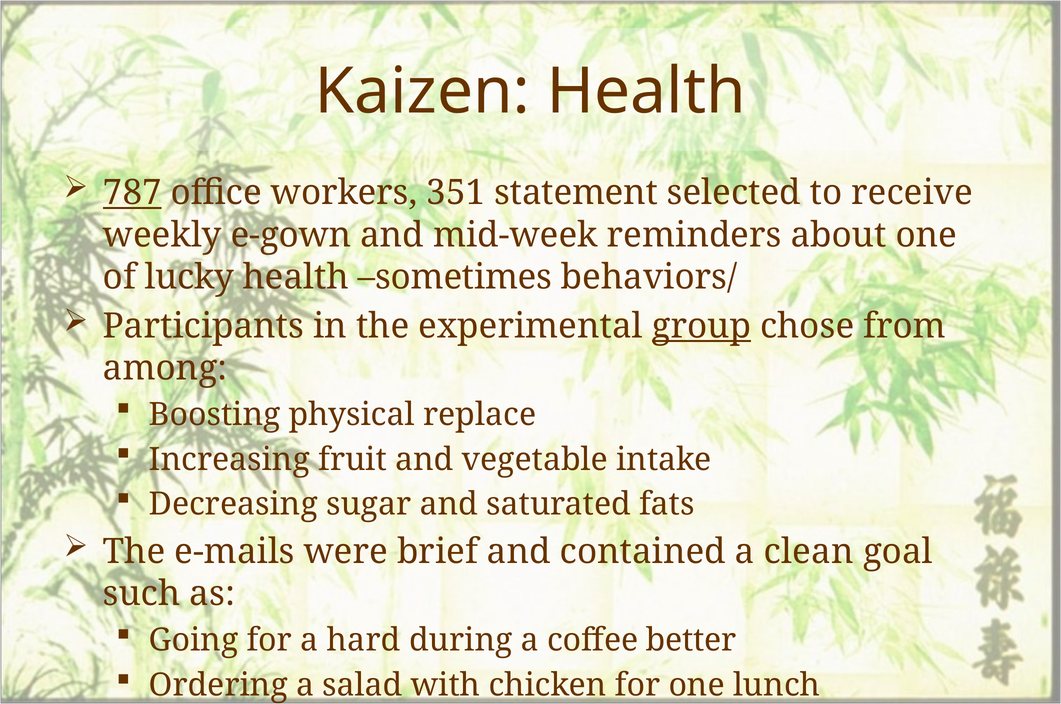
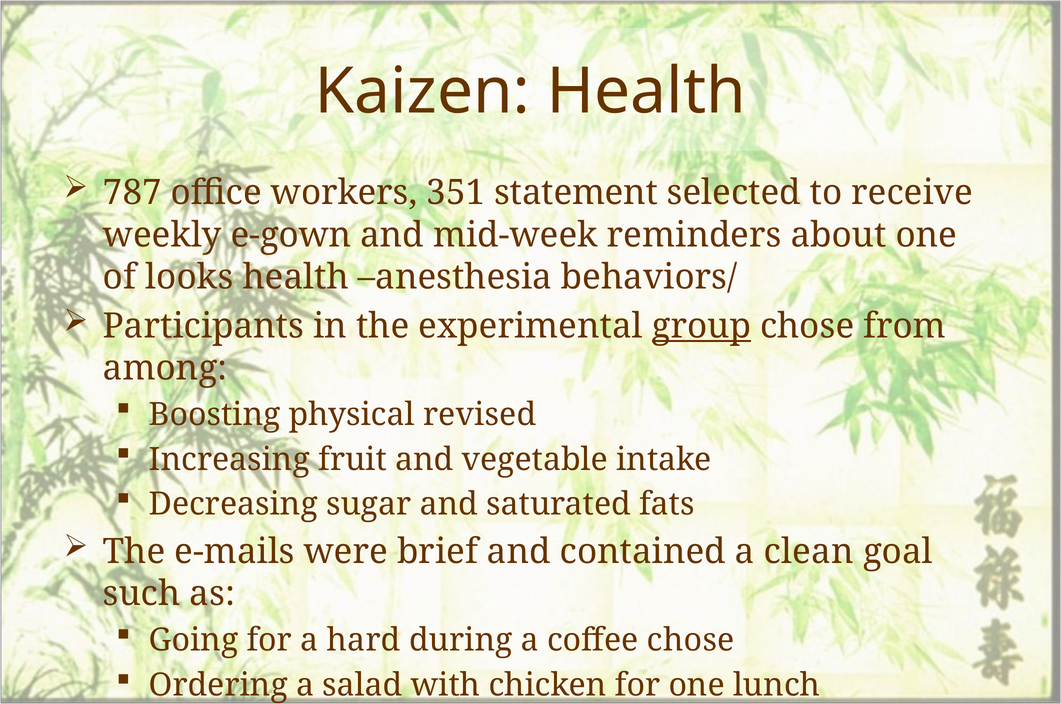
787 underline: present -> none
lucky: lucky -> looks
sometimes: sometimes -> anesthesia
replace: replace -> revised
coffee better: better -> chose
